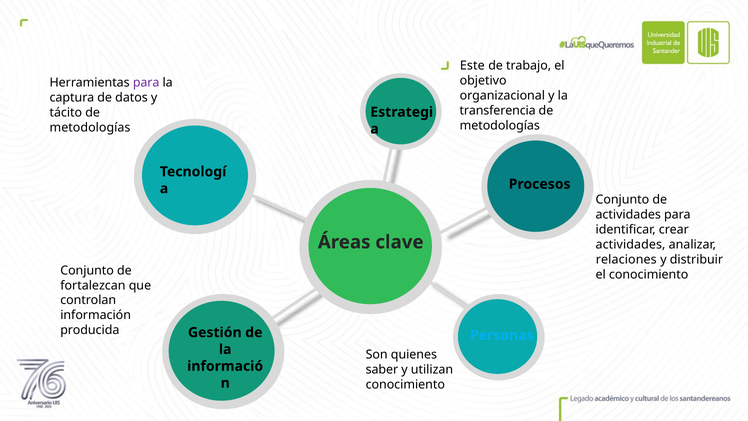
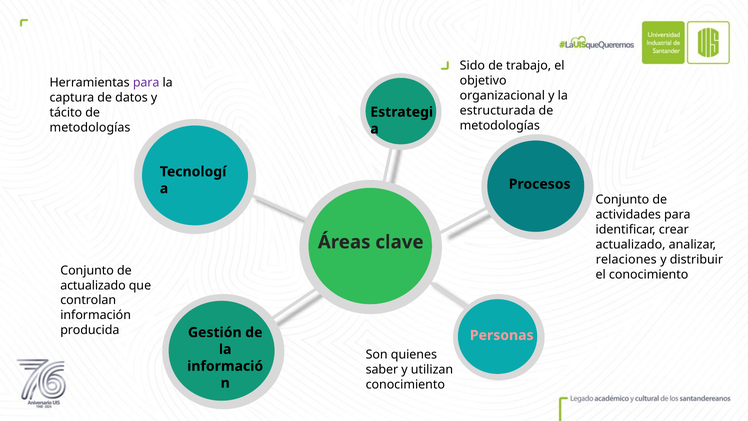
Este: Este -> Sido
transferencia: transferencia -> estructurada
actividades at (631, 245): actividades -> actualizado
fortalezcan at (93, 285): fortalezcan -> actualizado
Personas colour: light blue -> pink
